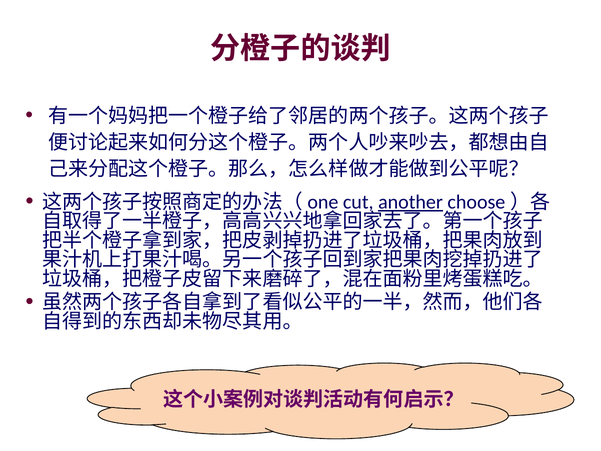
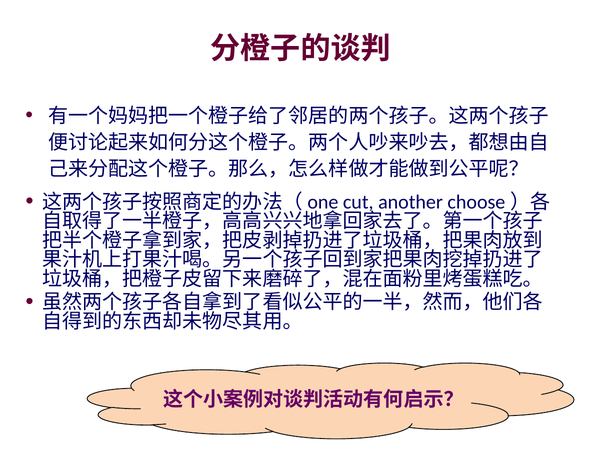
another underline: present -> none
